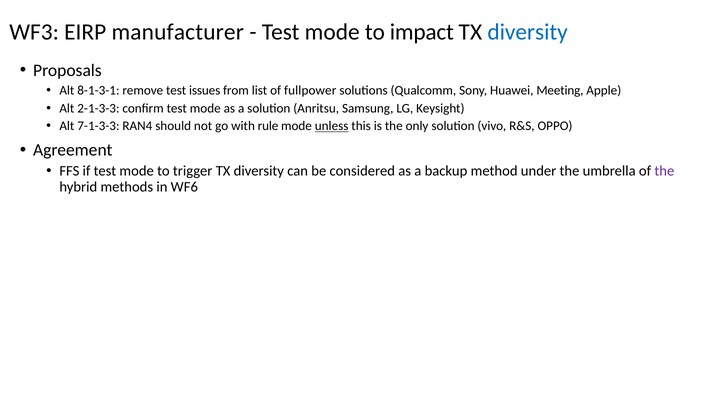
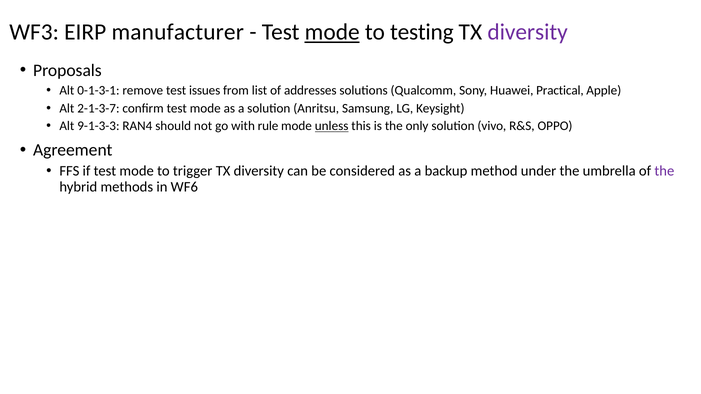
mode at (332, 32) underline: none -> present
impact: impact -> testing
diversity at (528, 32) colour: blue -> purple
8-1-3-1: 8-1-3-1 -> 0-1-3-1
fullpower: fullpower -> addresses
Meeting: Meeting -> Practical
2-1-3-3: 2-1-3-3 -> 2-1-3-7
7-1-3-3: 7-1-3-3 -> 9-1-3-3
